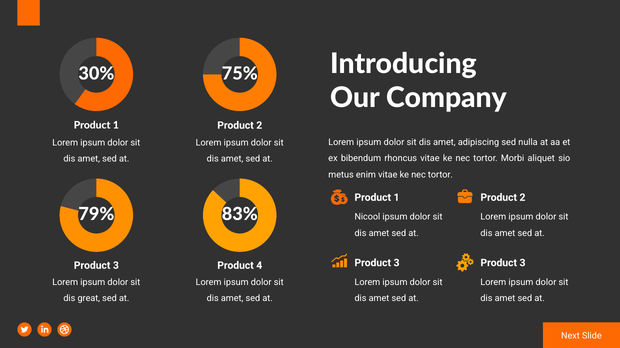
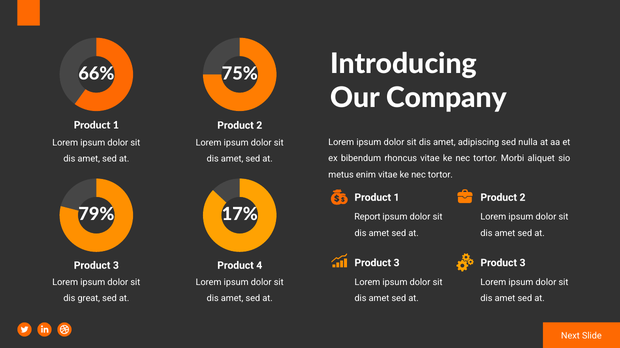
30%: 30% -> 66%
83%: 83% -> 17%
Nicool: Nicool -> Report
